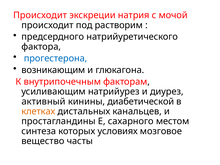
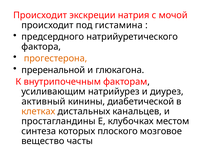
растворим: растворим -> гистамина
прогестерона colour: blue -> orange
возникающим: возникающим -> преренальной
сахарного: сахарного -> клубочках
условиях: условиях -> плоского
